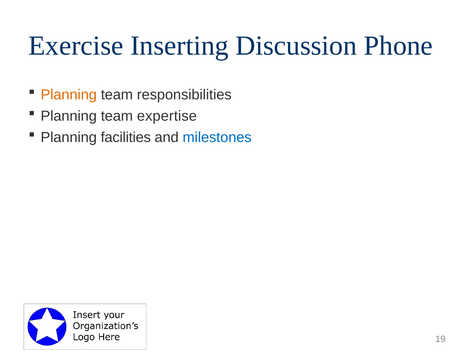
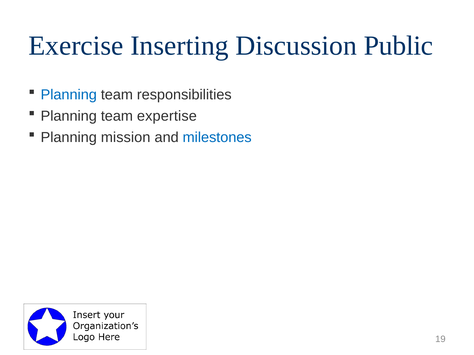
Phone: Phone -> Public
Planning at (69, 95) colour: orange -> blue
facilities: facilities -> mission
